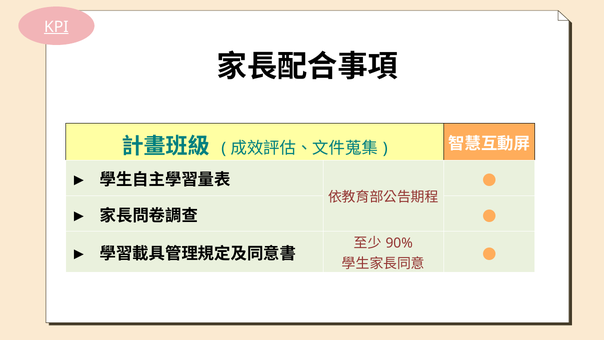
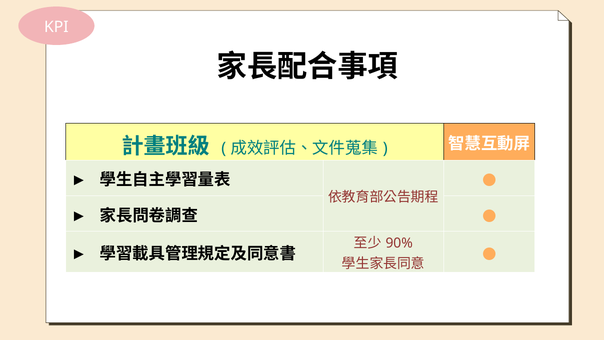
KPI underline: present -> none
